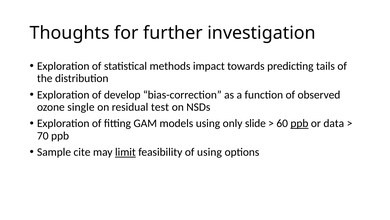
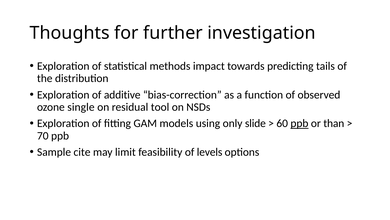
develop: develop -> additive
test: test -> tool
data: data -> than
limit underline: present -> none
of using: using -> levels
